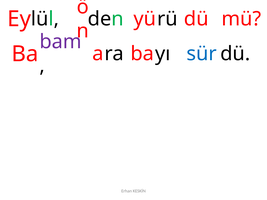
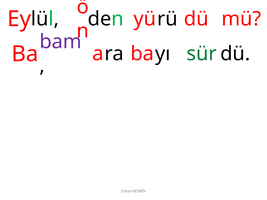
sür colour: blue -> green
